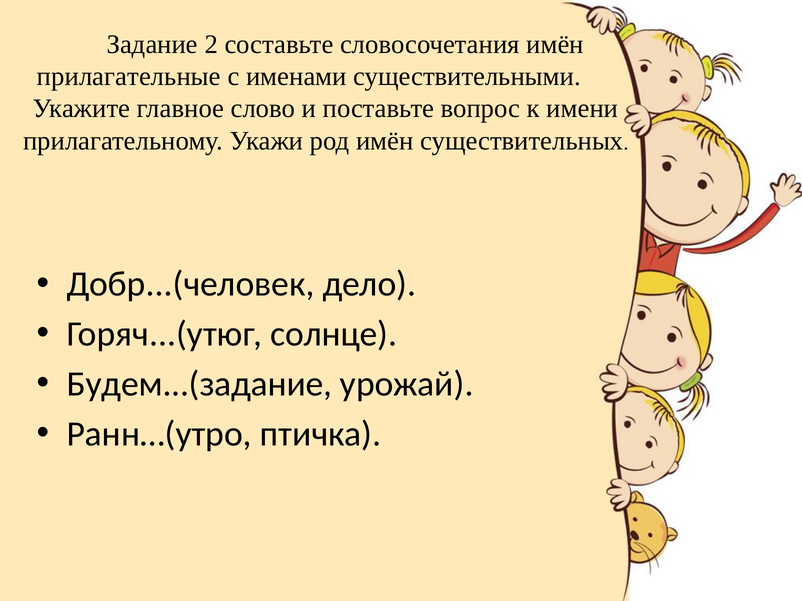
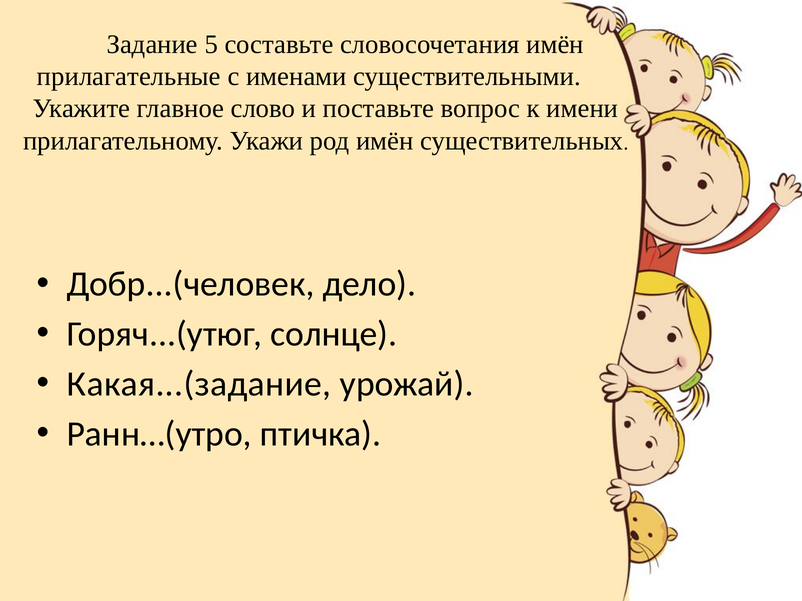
2: 2 -> 5
Будем...(задание: Будем...(задание -> Какая...(задание
